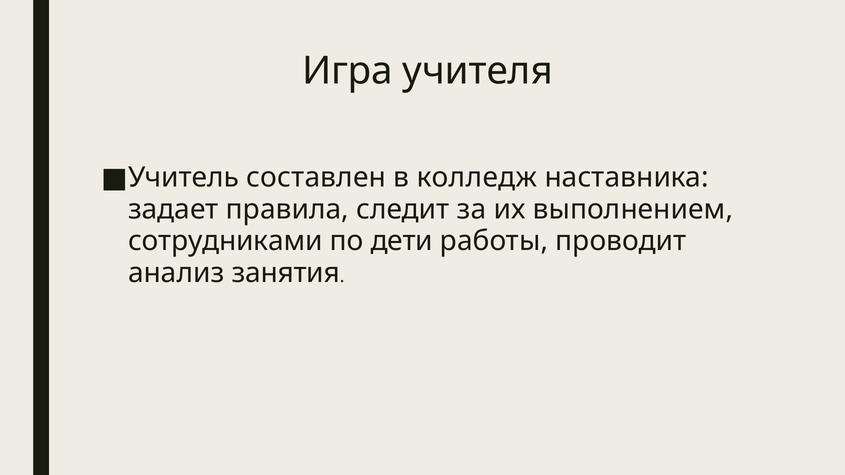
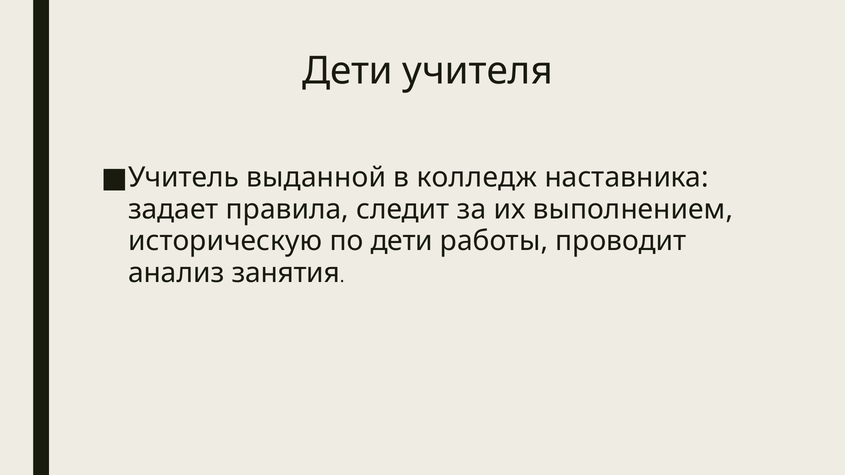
Игра at (348, 71): Игра -> Дети
составлен: составлен -> выданной
сотрудниками: сотрудниками -> историческую
